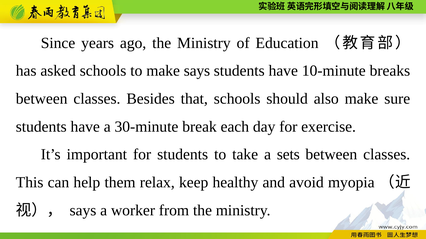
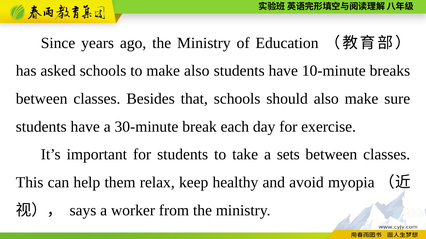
make says: says -> also
